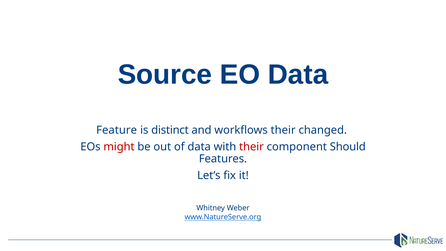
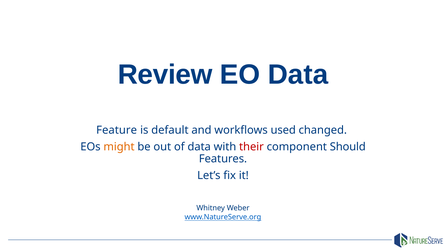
Source: Source -> Review
distinct: distinct -> default
workflows their: their -> used
might colour: red -> orange
